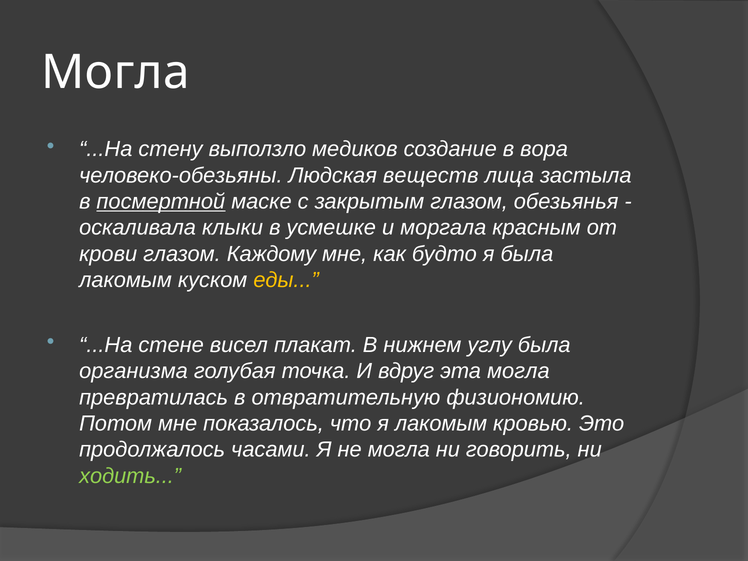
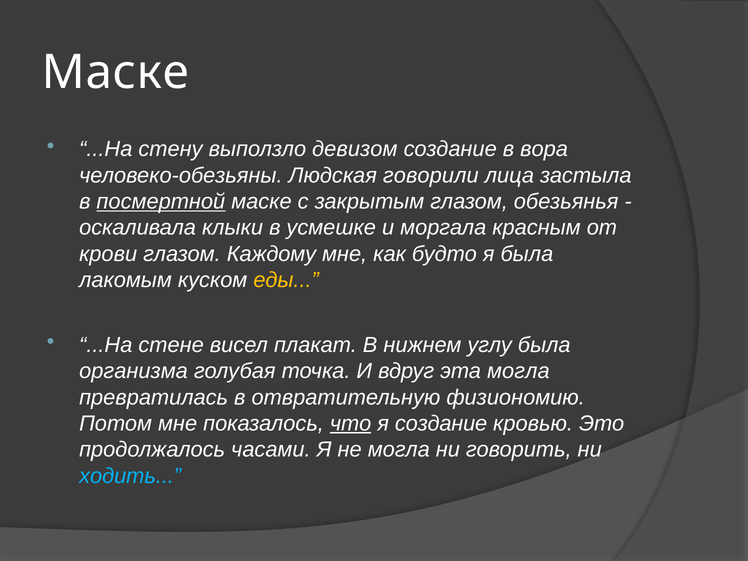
Могла at (116, 73): Могла -> Маске
медиков: медиков -> девизом
веществ: веществ -> говорили
что underline: none -> present
я лакомым: лакомым -> создание
ходить colour: light green -> light blue
